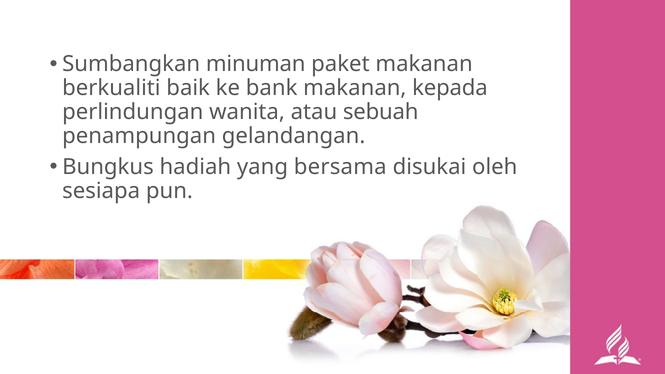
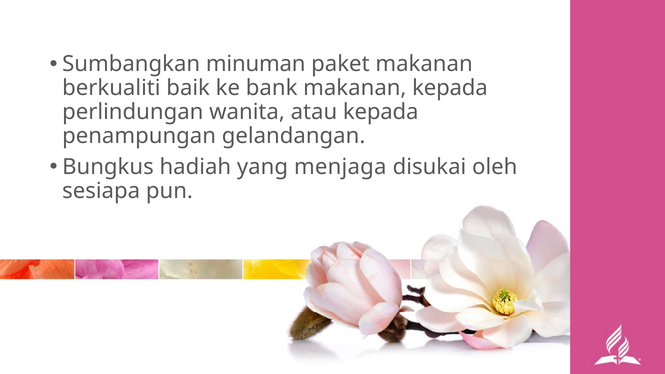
atau sebuah: sebuah -> kepada
bersama: bersama -> menjaga
